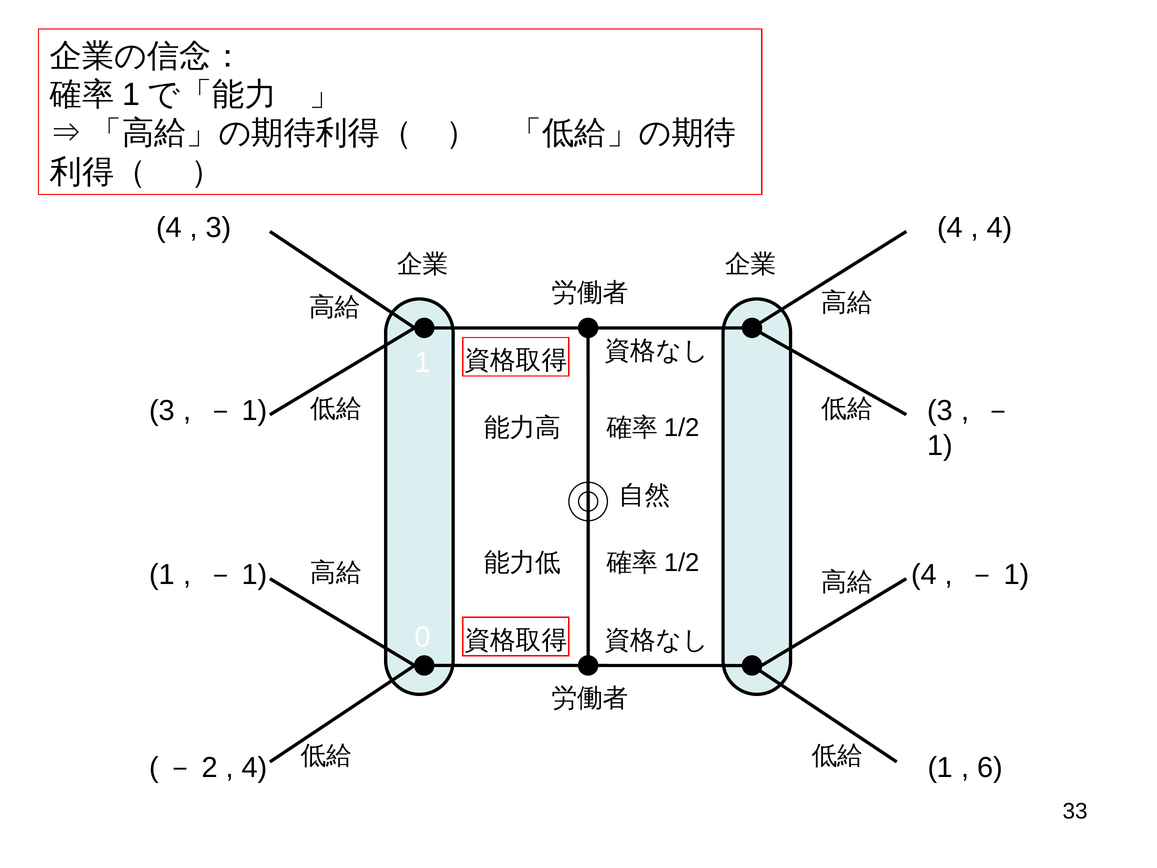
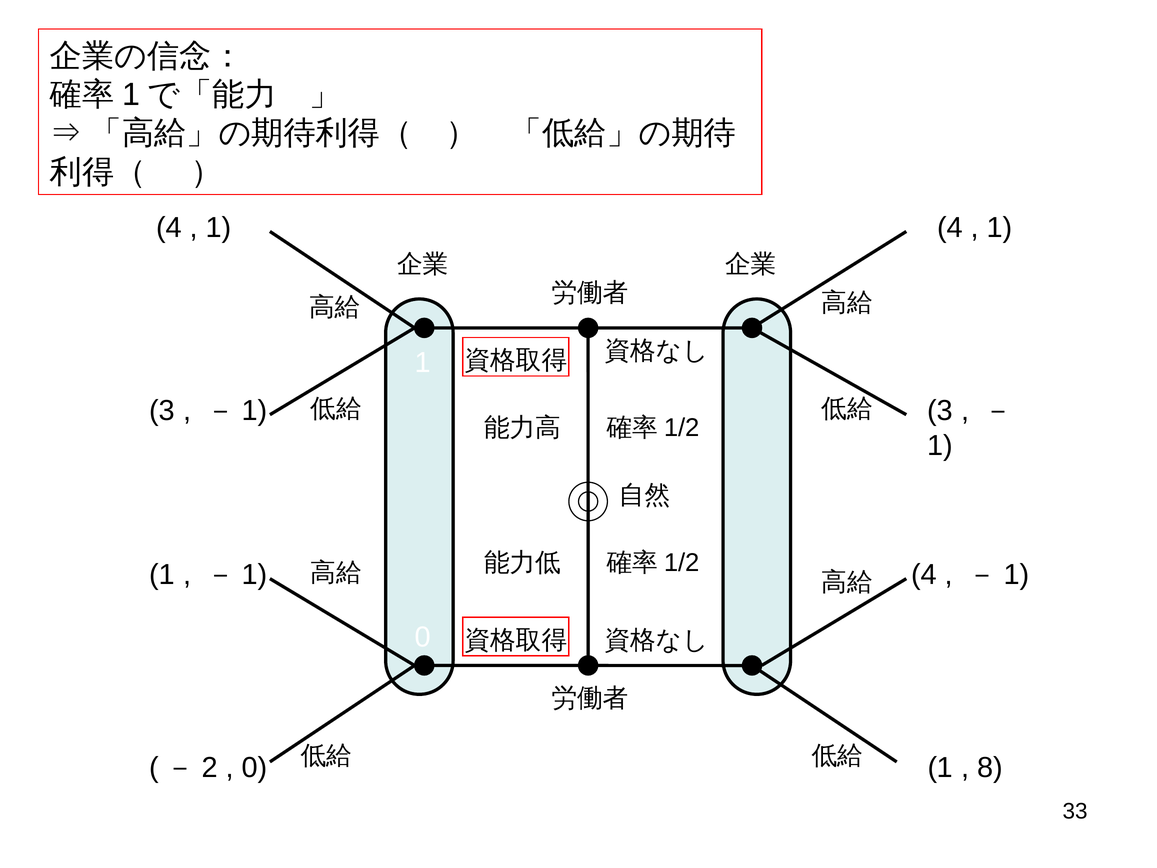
3 at (219, 228): 3 -> 1
4 at (1000, 228): 4 -> 1
4 at (255, 767): 4 -> 0
6: 6 -> 8
